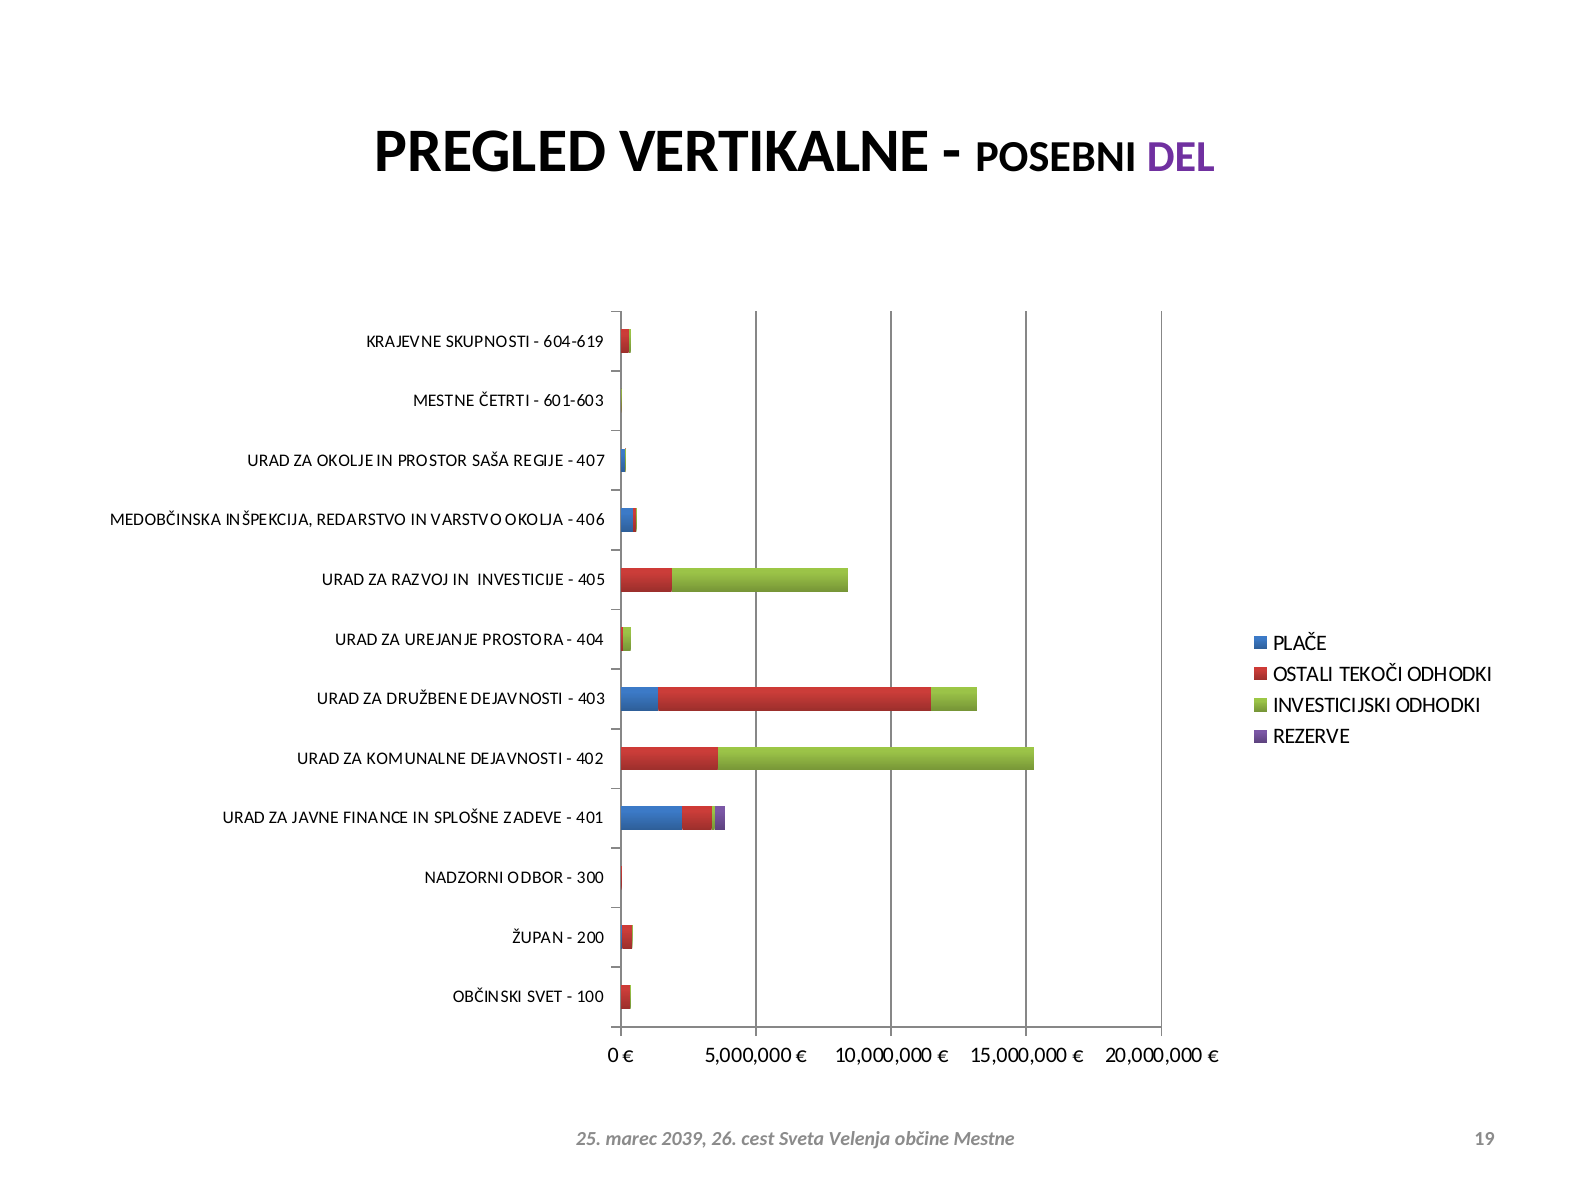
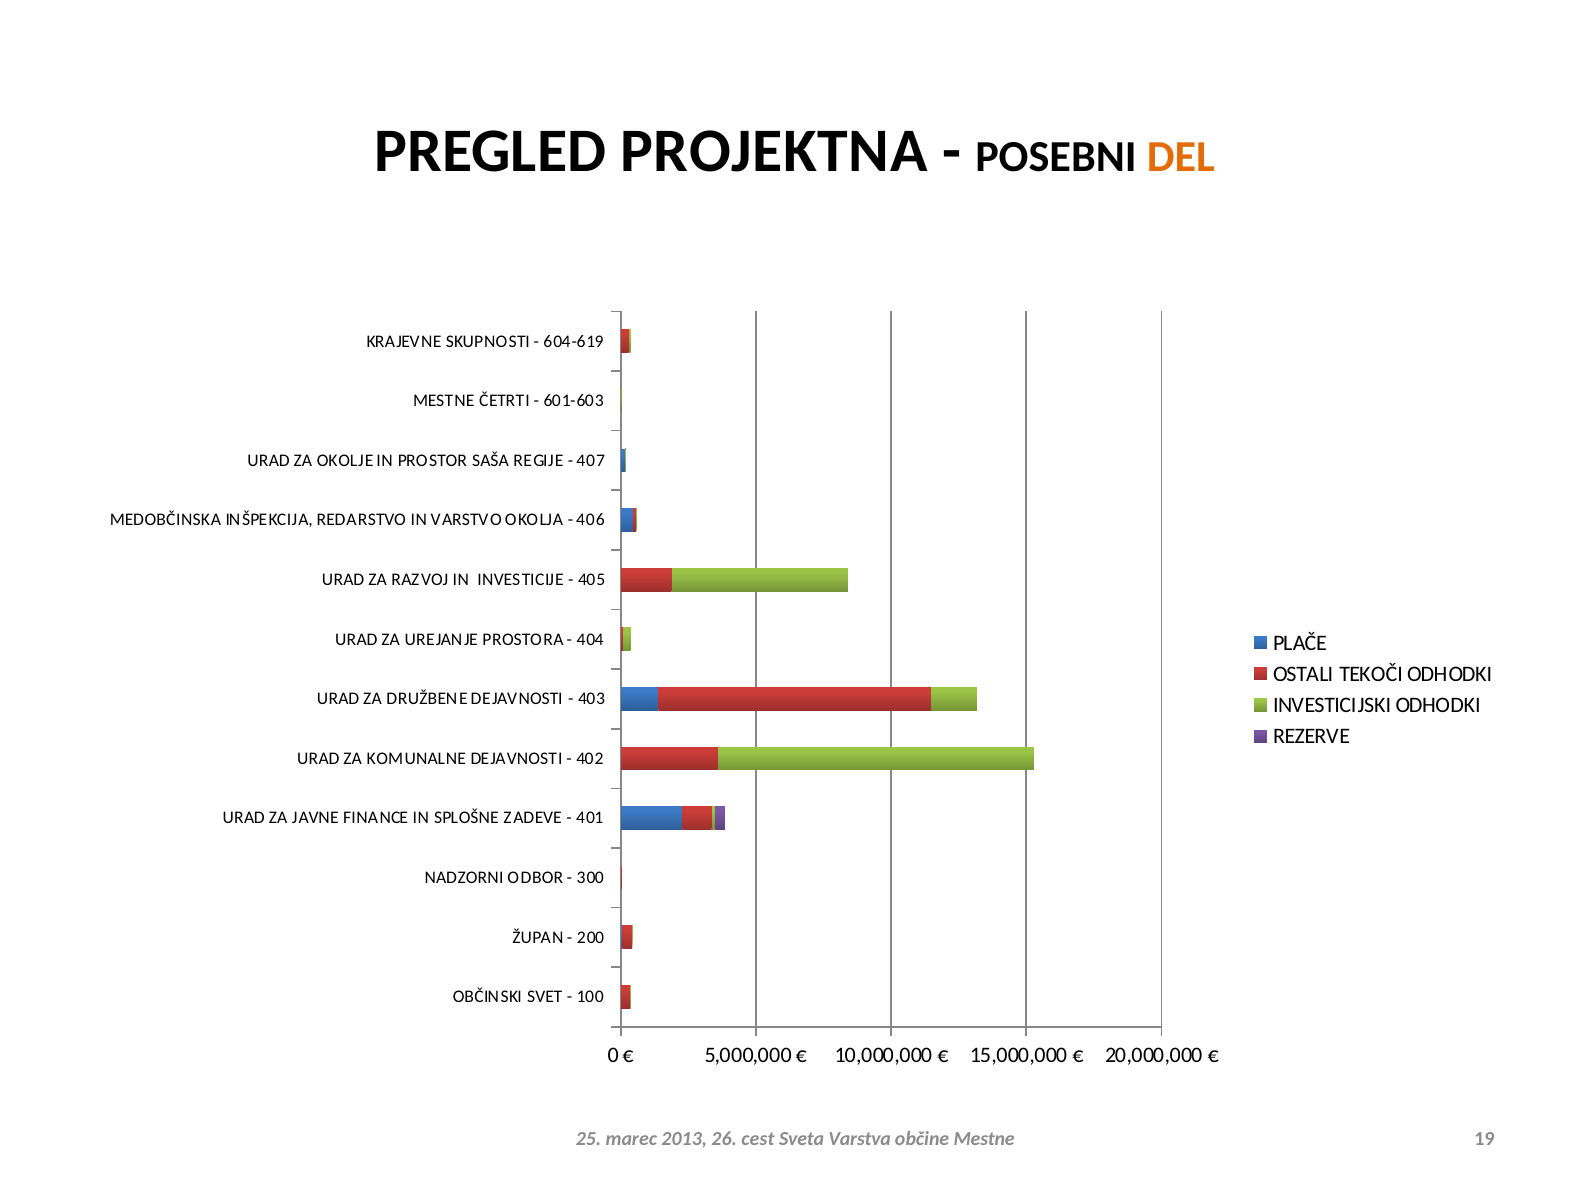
VERTIKALNE: VERTIKALNE -> PROJEKTNA
DEL colour: purple -> orange
2039: 2039 -> 2013
Velenja: Velenja -> Varstva
